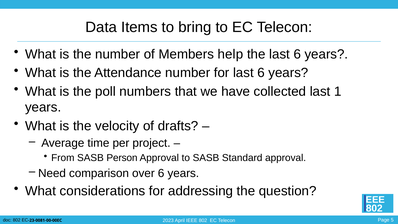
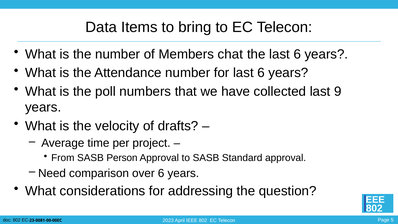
help: help -> chat
1: 1 -> 9
